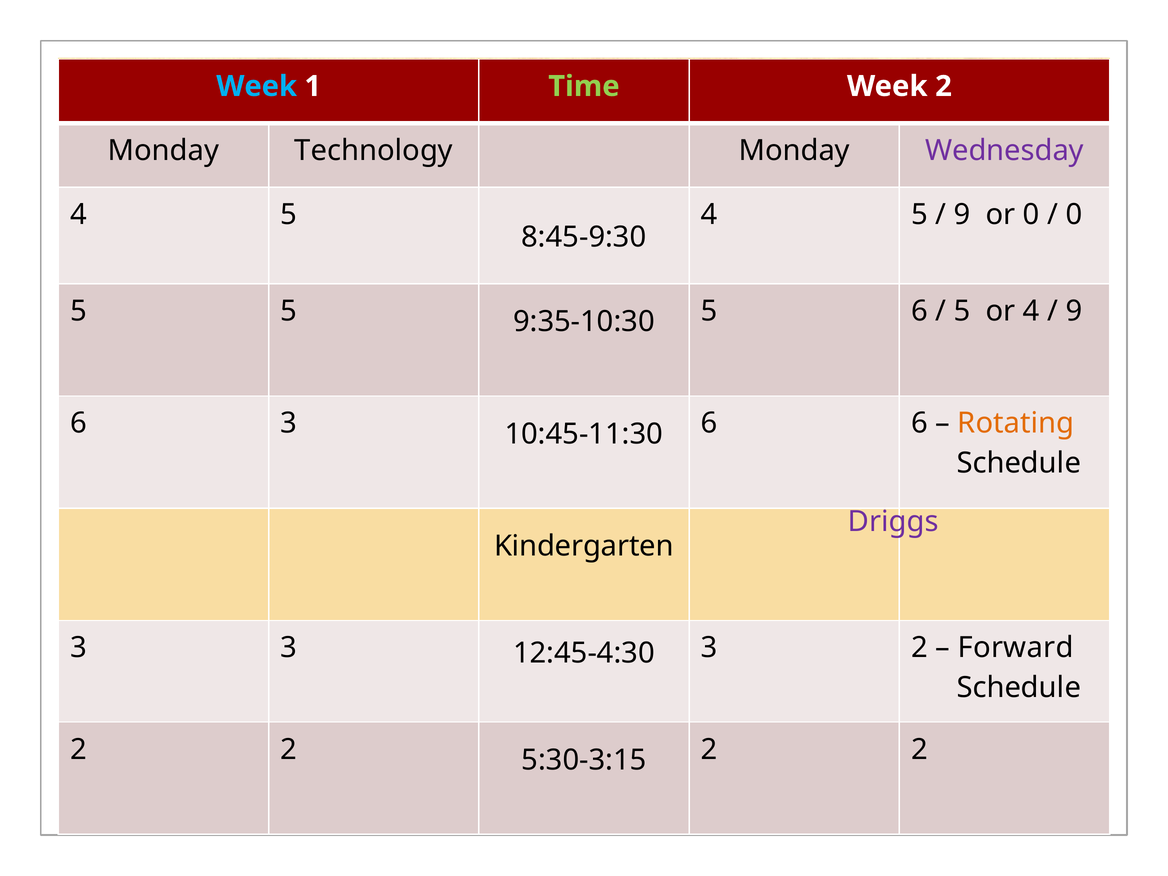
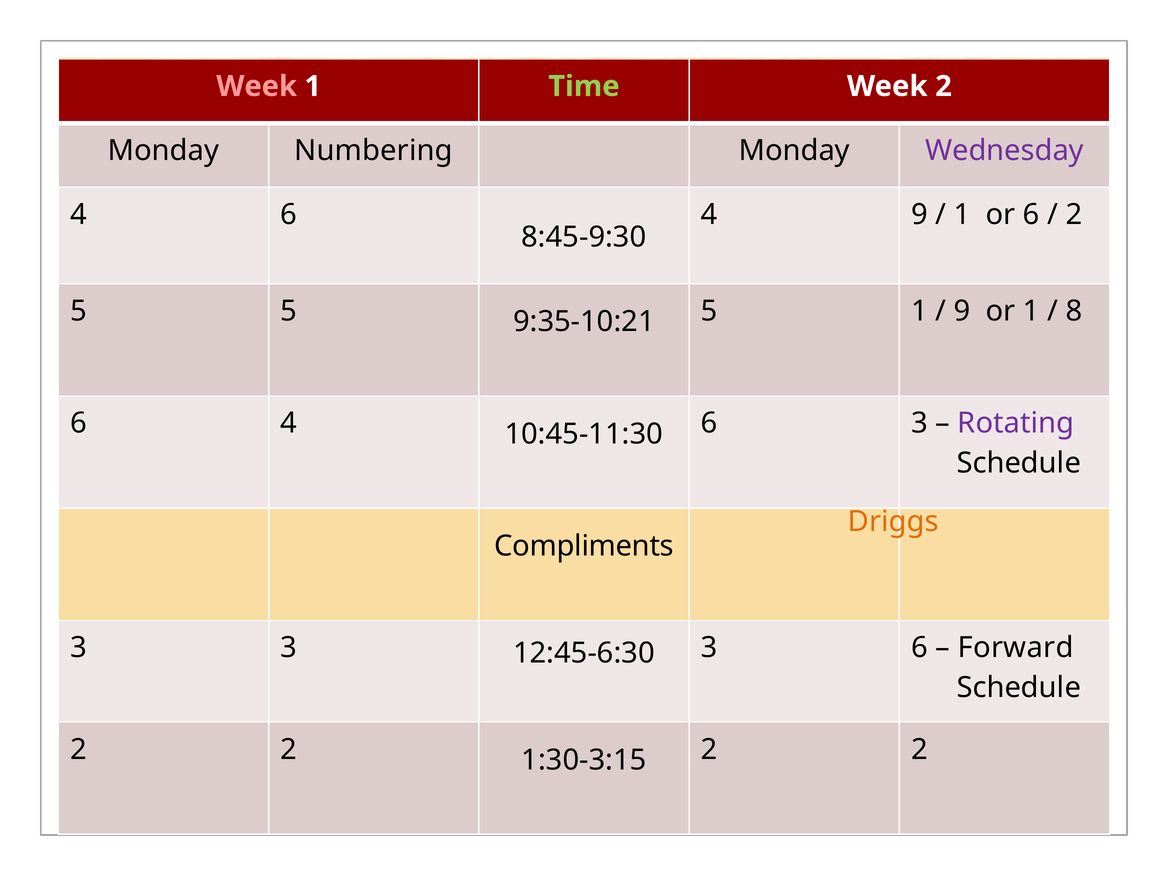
Week at (257, 86) colour: light blue -> pink
Technology: Technology -> Numbering
5 at (289, 215): 5 -> 6
5 at (919, 215): 5 -> 9
9 at (962, 215): 9 -> 1
or 0: 0 -> 6
0 at (1074, 215): 0 -> 2
9:35-10:30: 9:35-10:30 -> 9:35-10:21
5 6: 6 -> 1
5 at (962, 311): 5 -> 9
or 4: 4 -> 1
9 at (1074, 311): 9 -> 8
6 3: 3 -> 4
6 6: 6 -> 3
Rotating colour: orange -> purple
Driggs colour: purple -> orange
Kindergarten: Kindergarten -> Compliments
12:45-4:30: 12:45-4:30 -> 12:45-6:30
3 2: 2 -> 6
5:30-3:15: 5:30-3:15 -> 1:30-3:15
